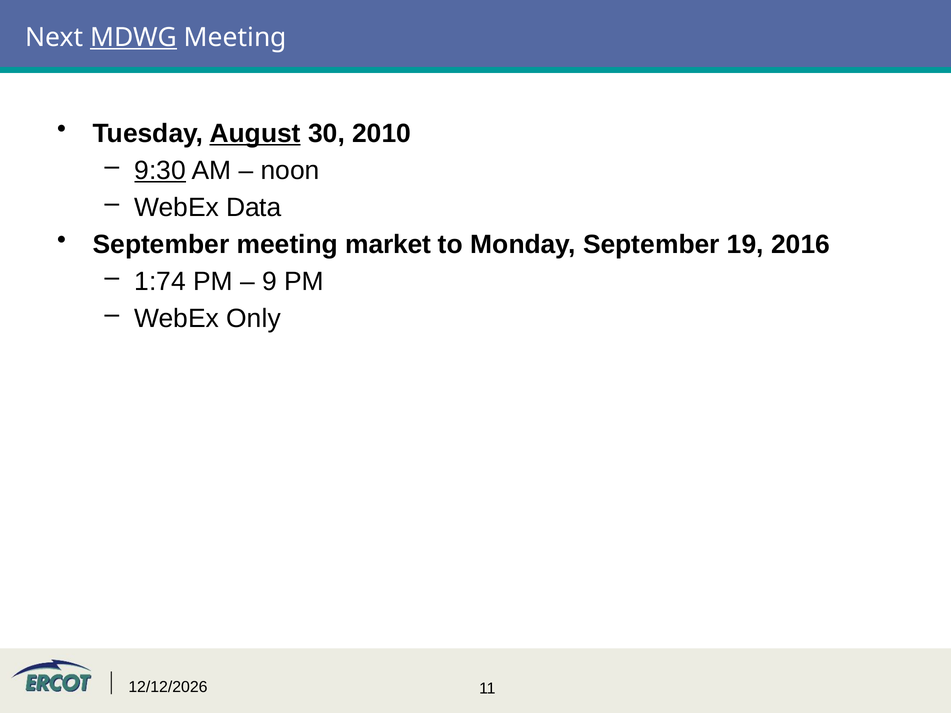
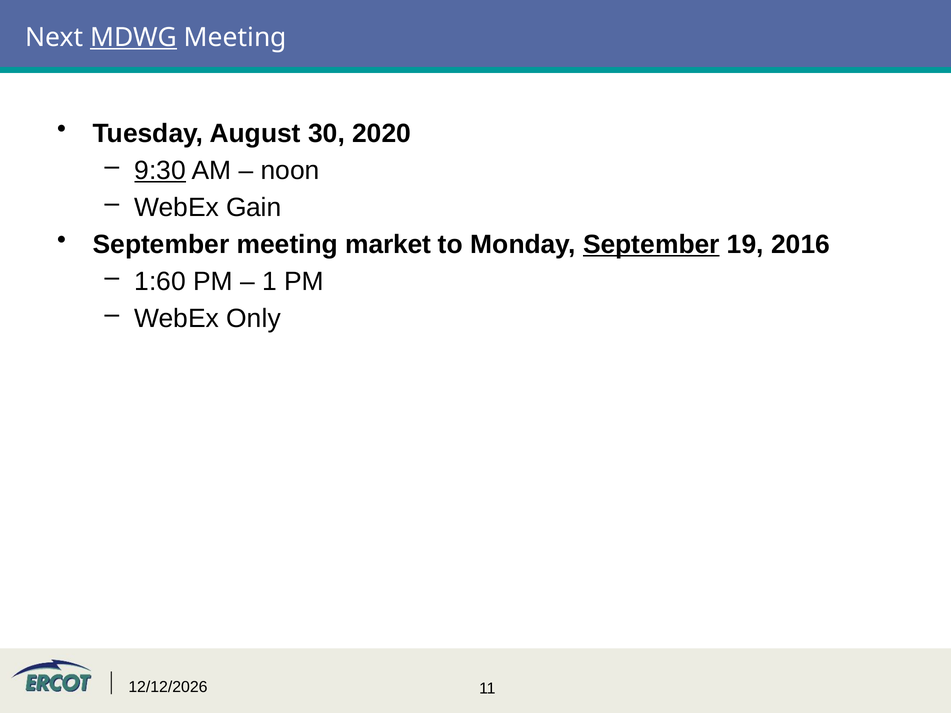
August underline: present -> none
2010: 2010 -> 2020
Data: Data -> Gain
September at (651, 245) underline: none -> present
1:74: 1:74 -> 1:60
9: 9 -> 1
